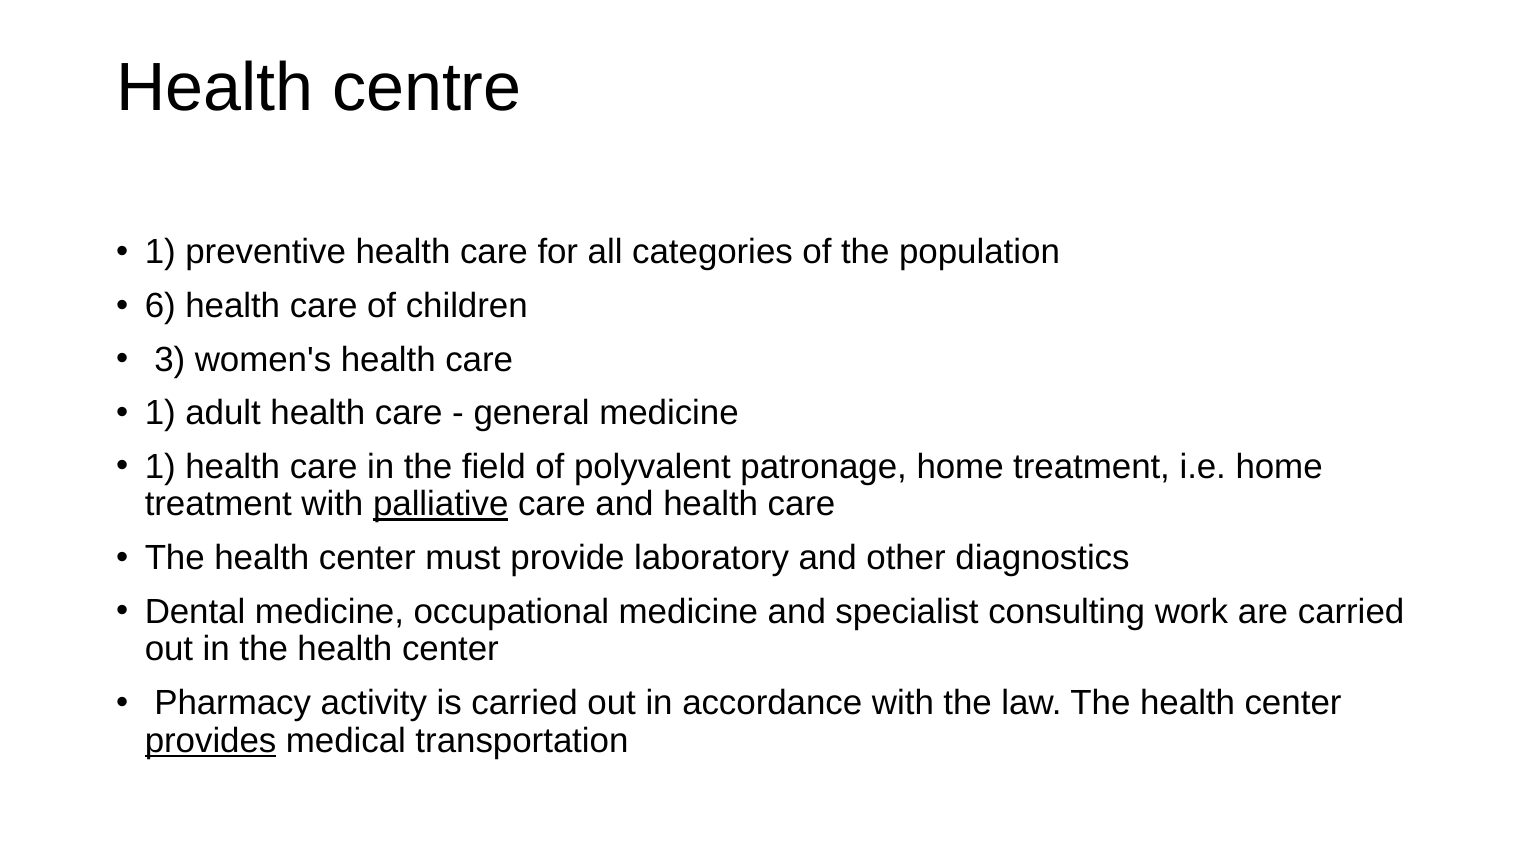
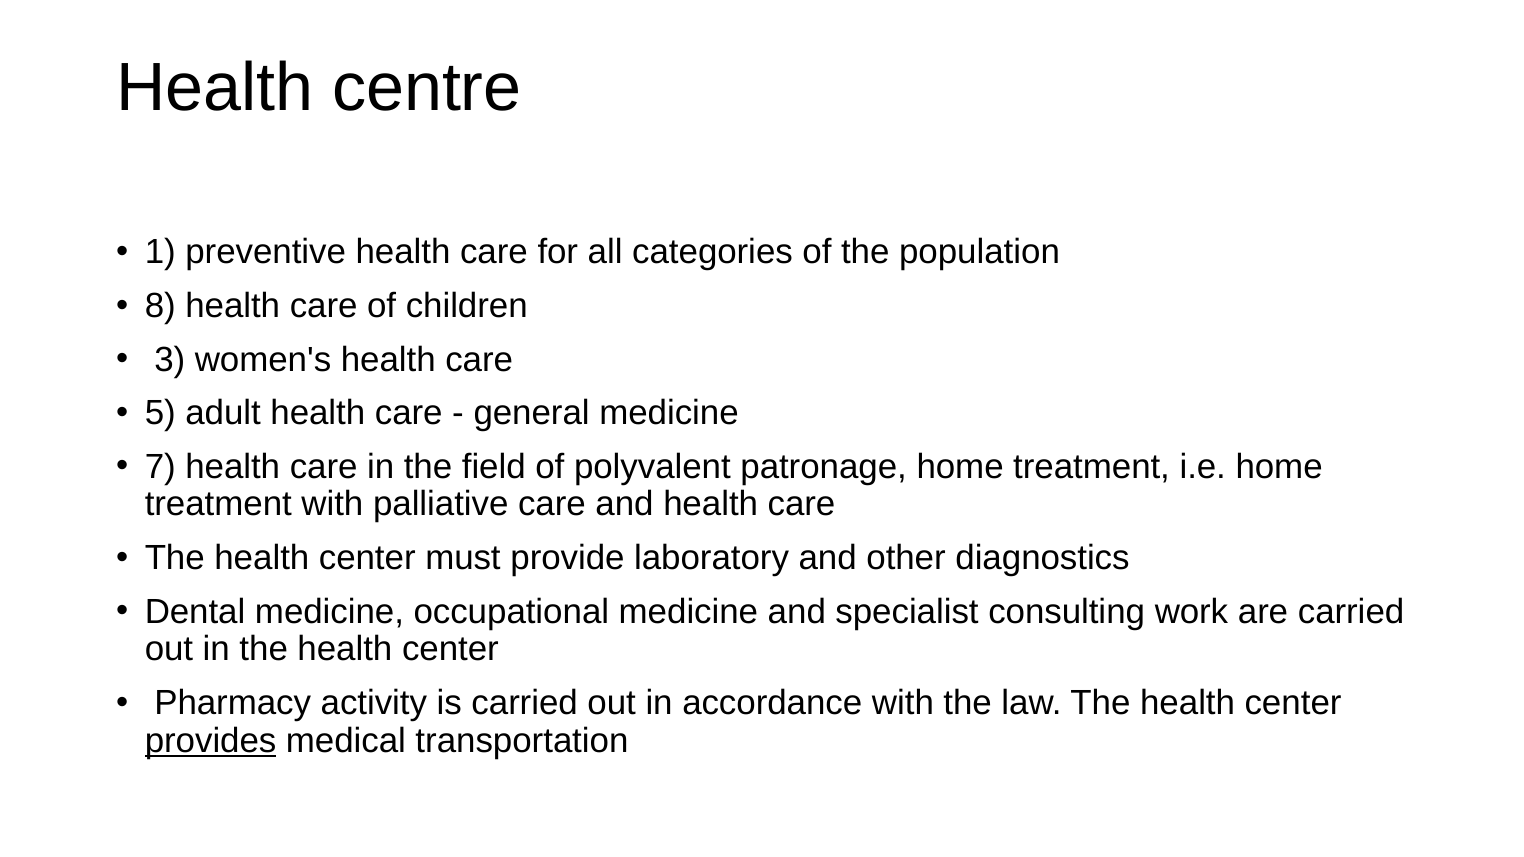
6: 6 -> 8
1 at (160, 413): 1 -> 5
1 at (160, 467): 1 -> 7
palliative underline: present -> none
